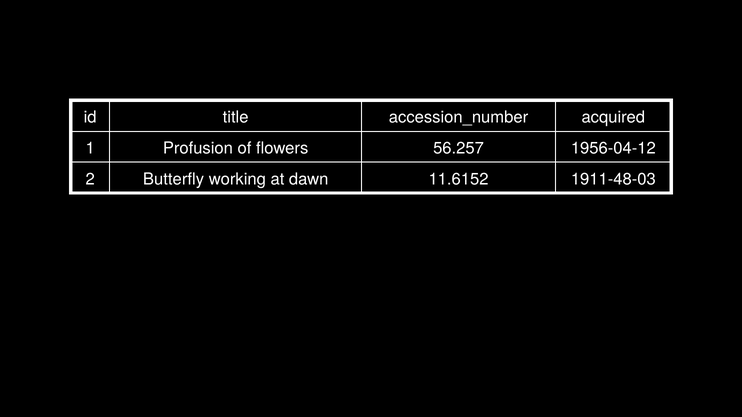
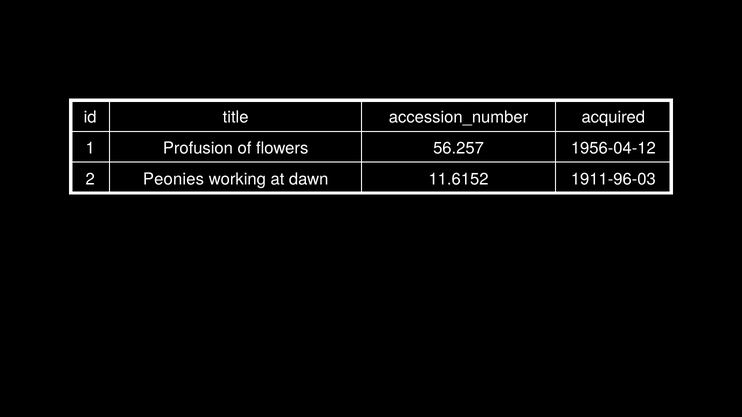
Butterfly: Butterfly -> Peonies
1911-48-03: 1911-48-03 -> 1911-96-03
